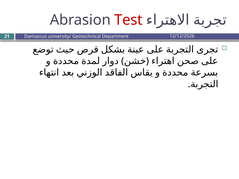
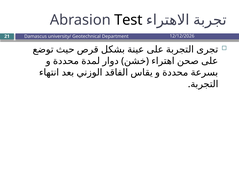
Test colour: red -> black
